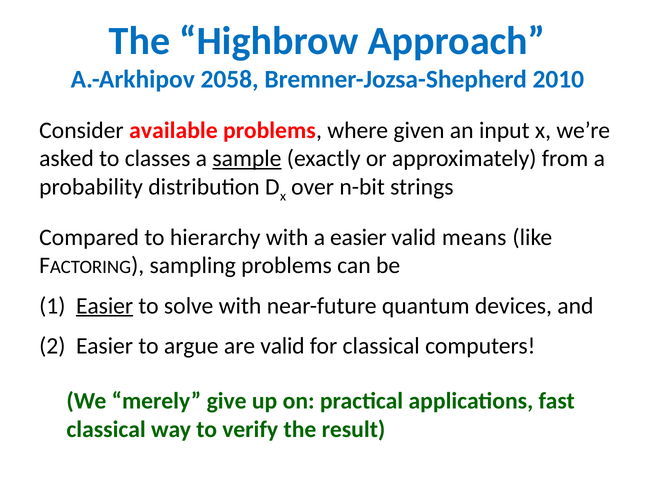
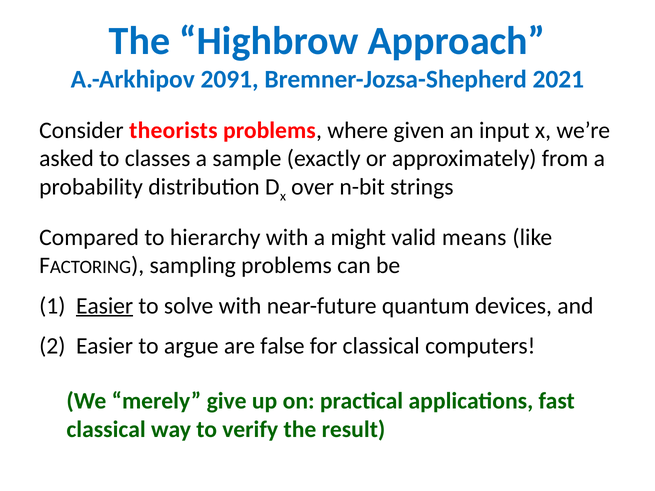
2058: 2058 -> 2091
2010: 2010 -> 2021
available: available -> theorists
sample underline: present -> none
a easier: easier -> might
are valid: valid -> false
